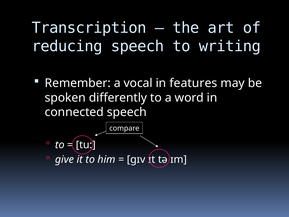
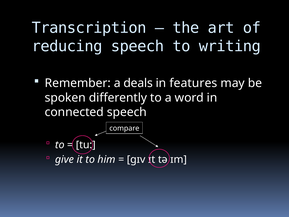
vocal: vocal -> deals
